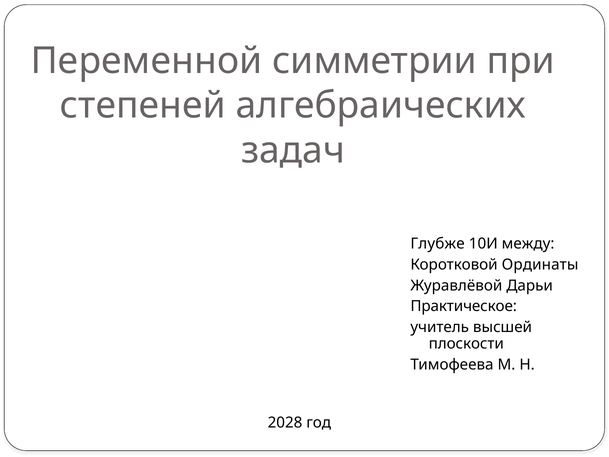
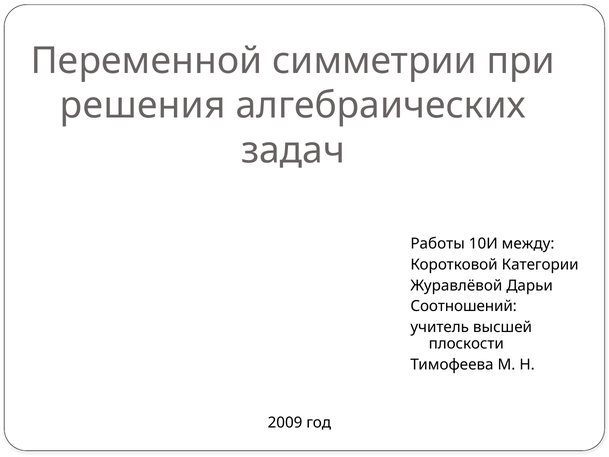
степеней: степеней -> решения
Глубже: Глубже -> Работы
Ординаты: Ординаты -> Категории
Практическое: Практическое -> Соотношений
2028: 2028 -> 2009
